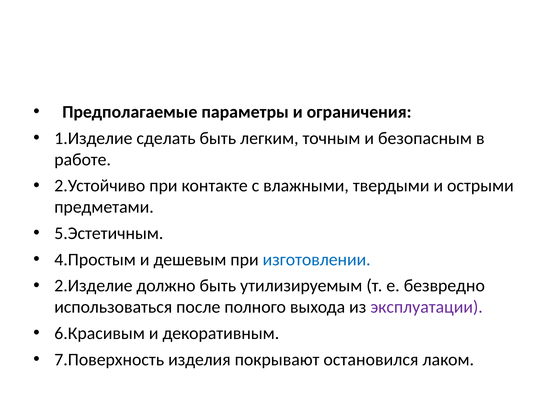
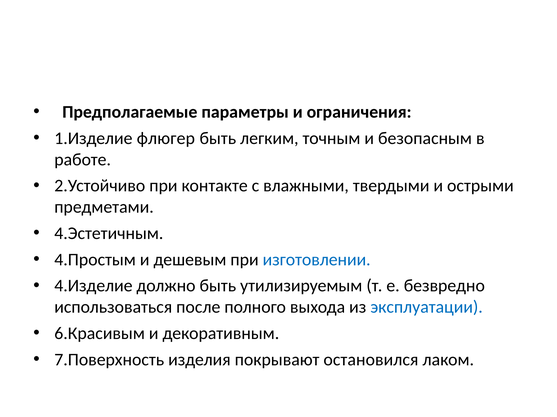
сделать: сделать -> флюгер
5.Эстетичным: 5.Эстетичным -> 4.Эстетичным
2.Изделие: 2.Изделие -> 4.Изделие
эксплуатации colour: purple -> blue
